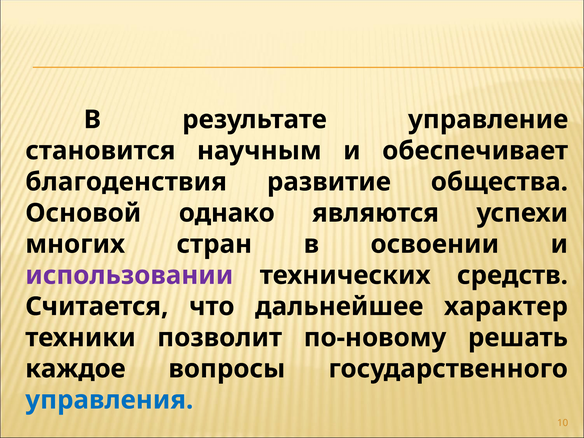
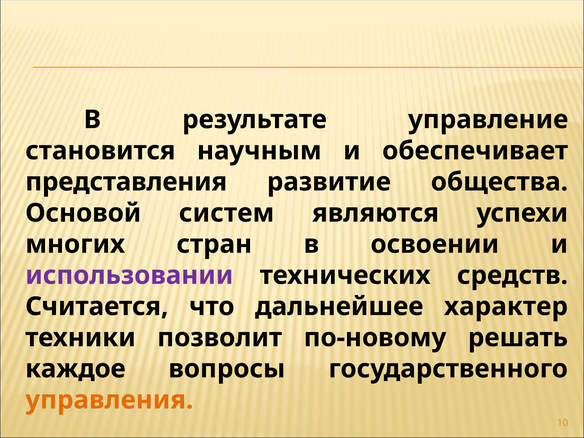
благоденствия: благоденствия -> представления
однако: однако -> систем
управления colour: blue -> orange
